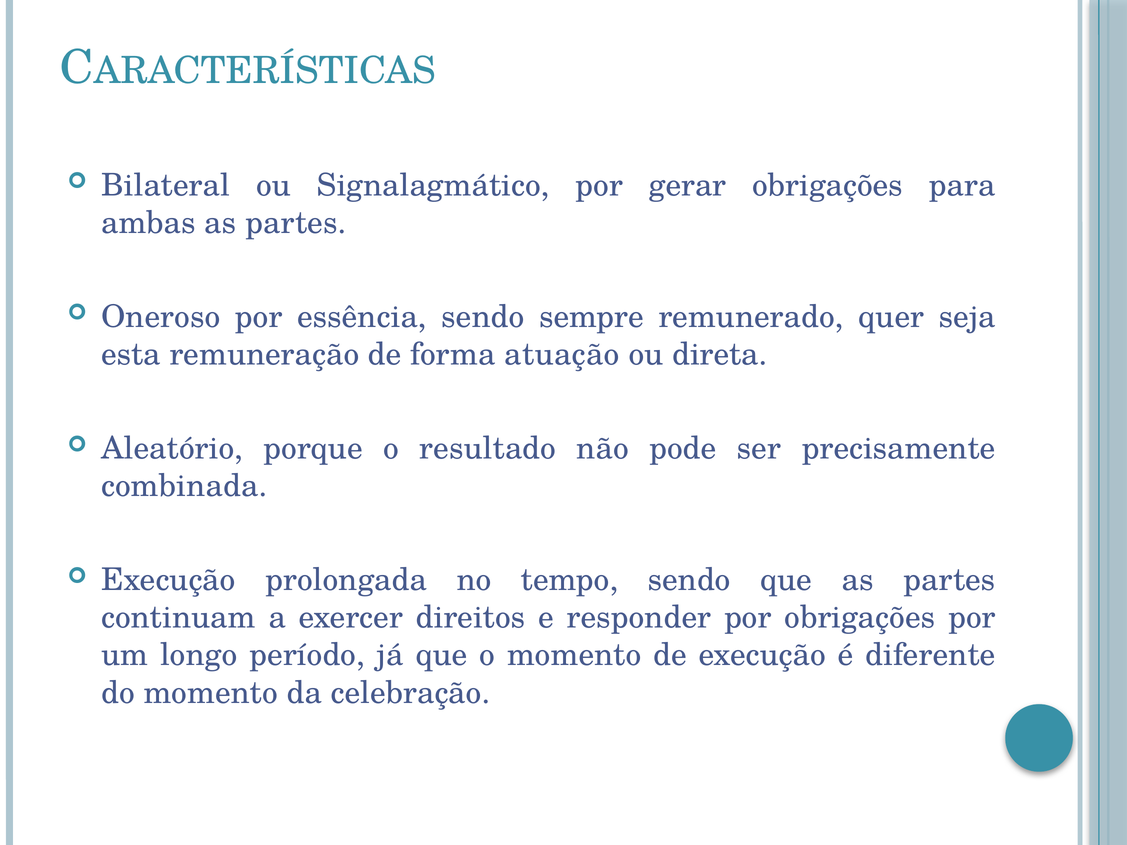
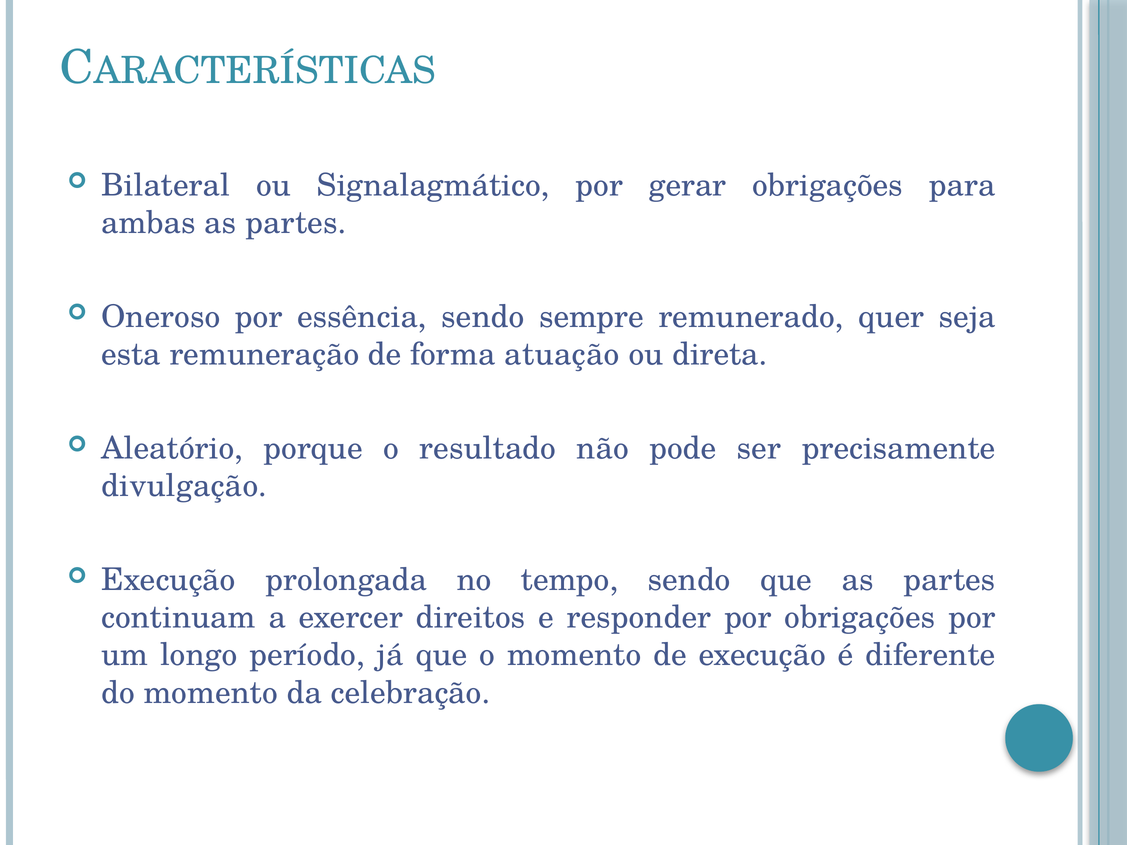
combinada: combinada -> divulgação
